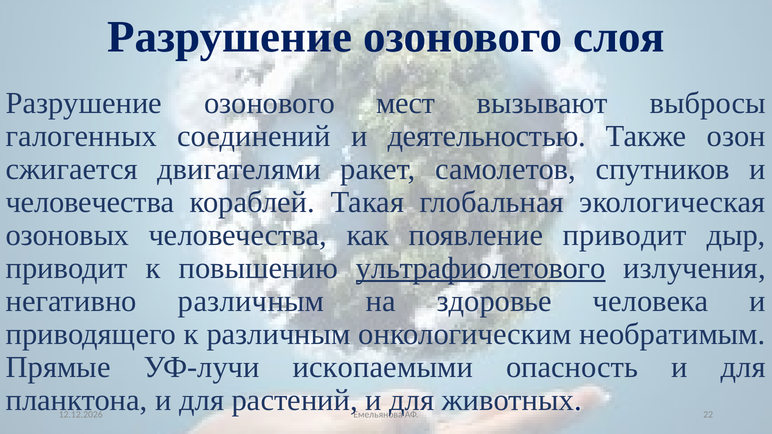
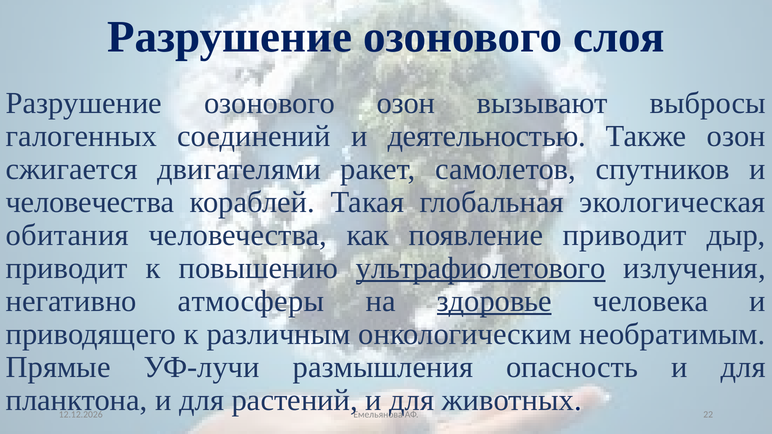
озонового мест: мест -> озон
озоновых: озоновых -> обитания
негативно различным: различным -> атмосферы
здоровье underline: none -> present
ископаемыми: ископаемыми -> размышления
